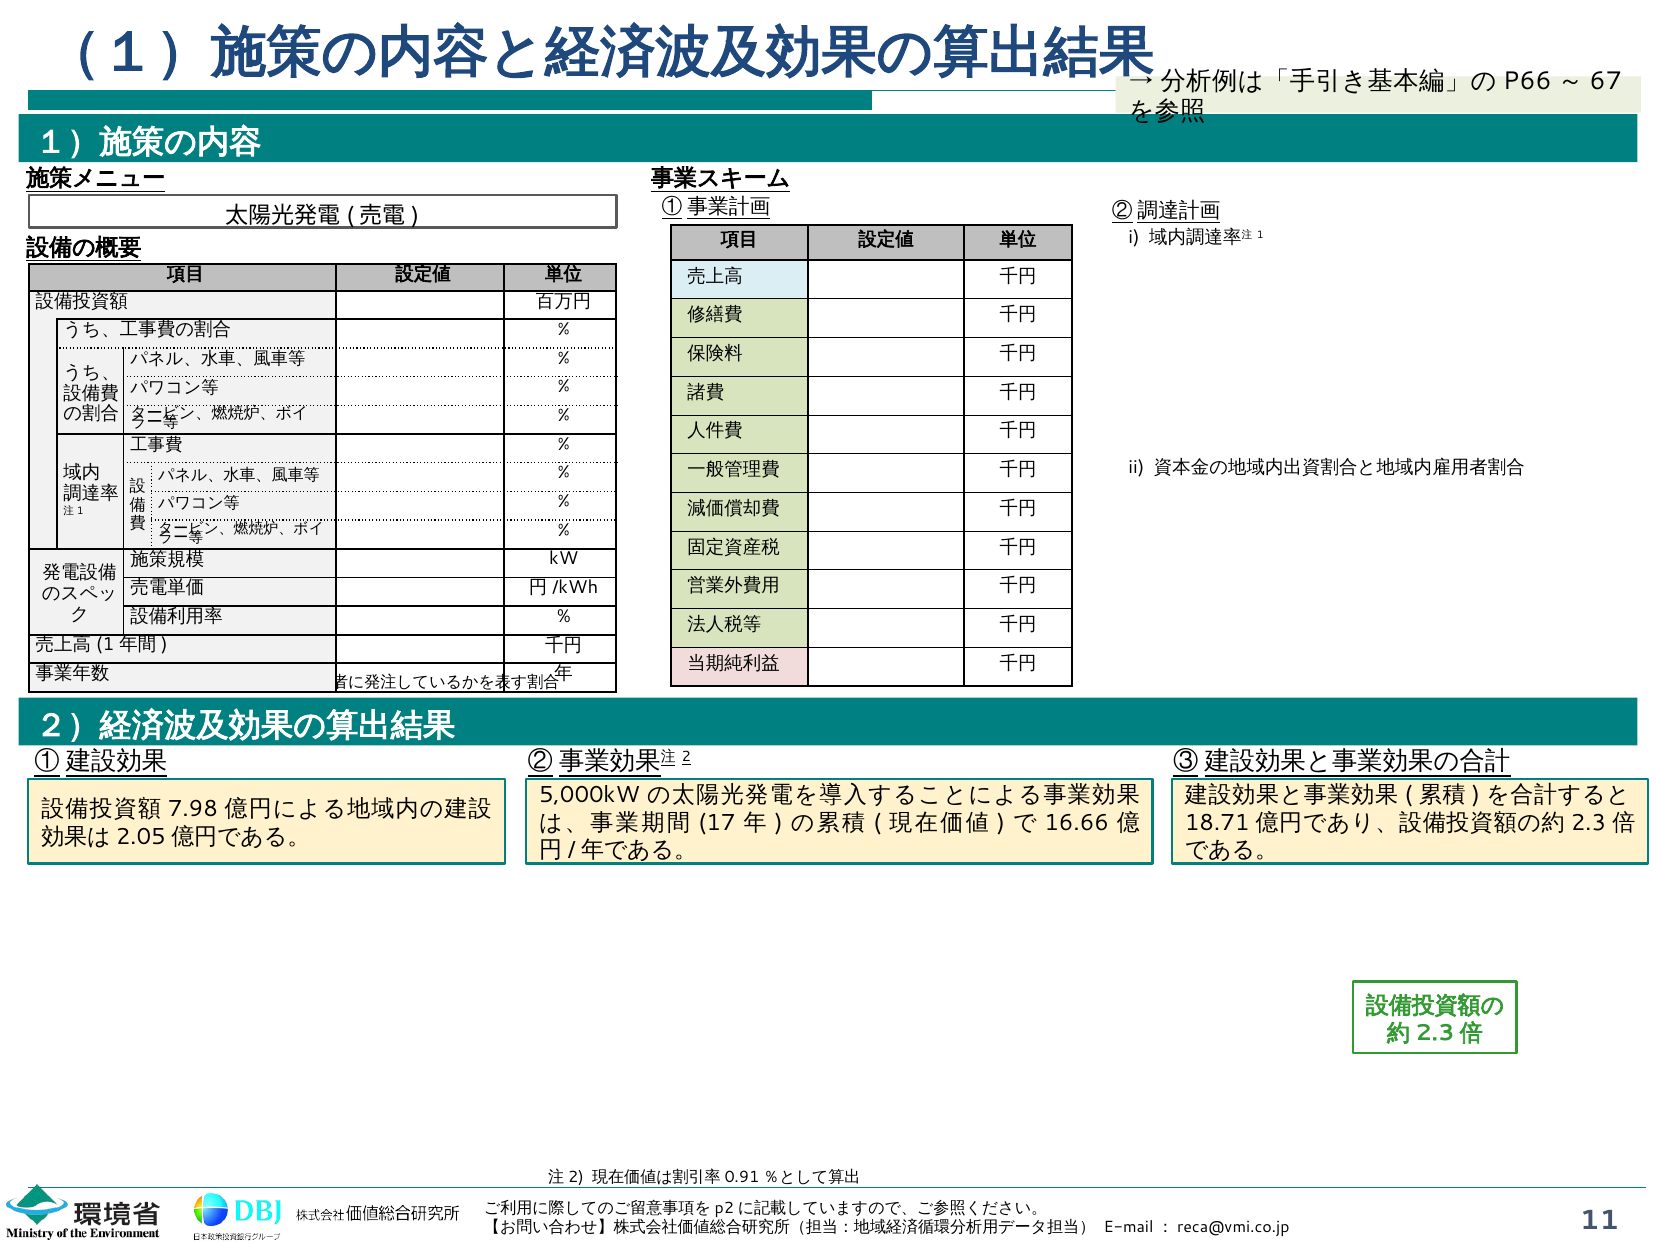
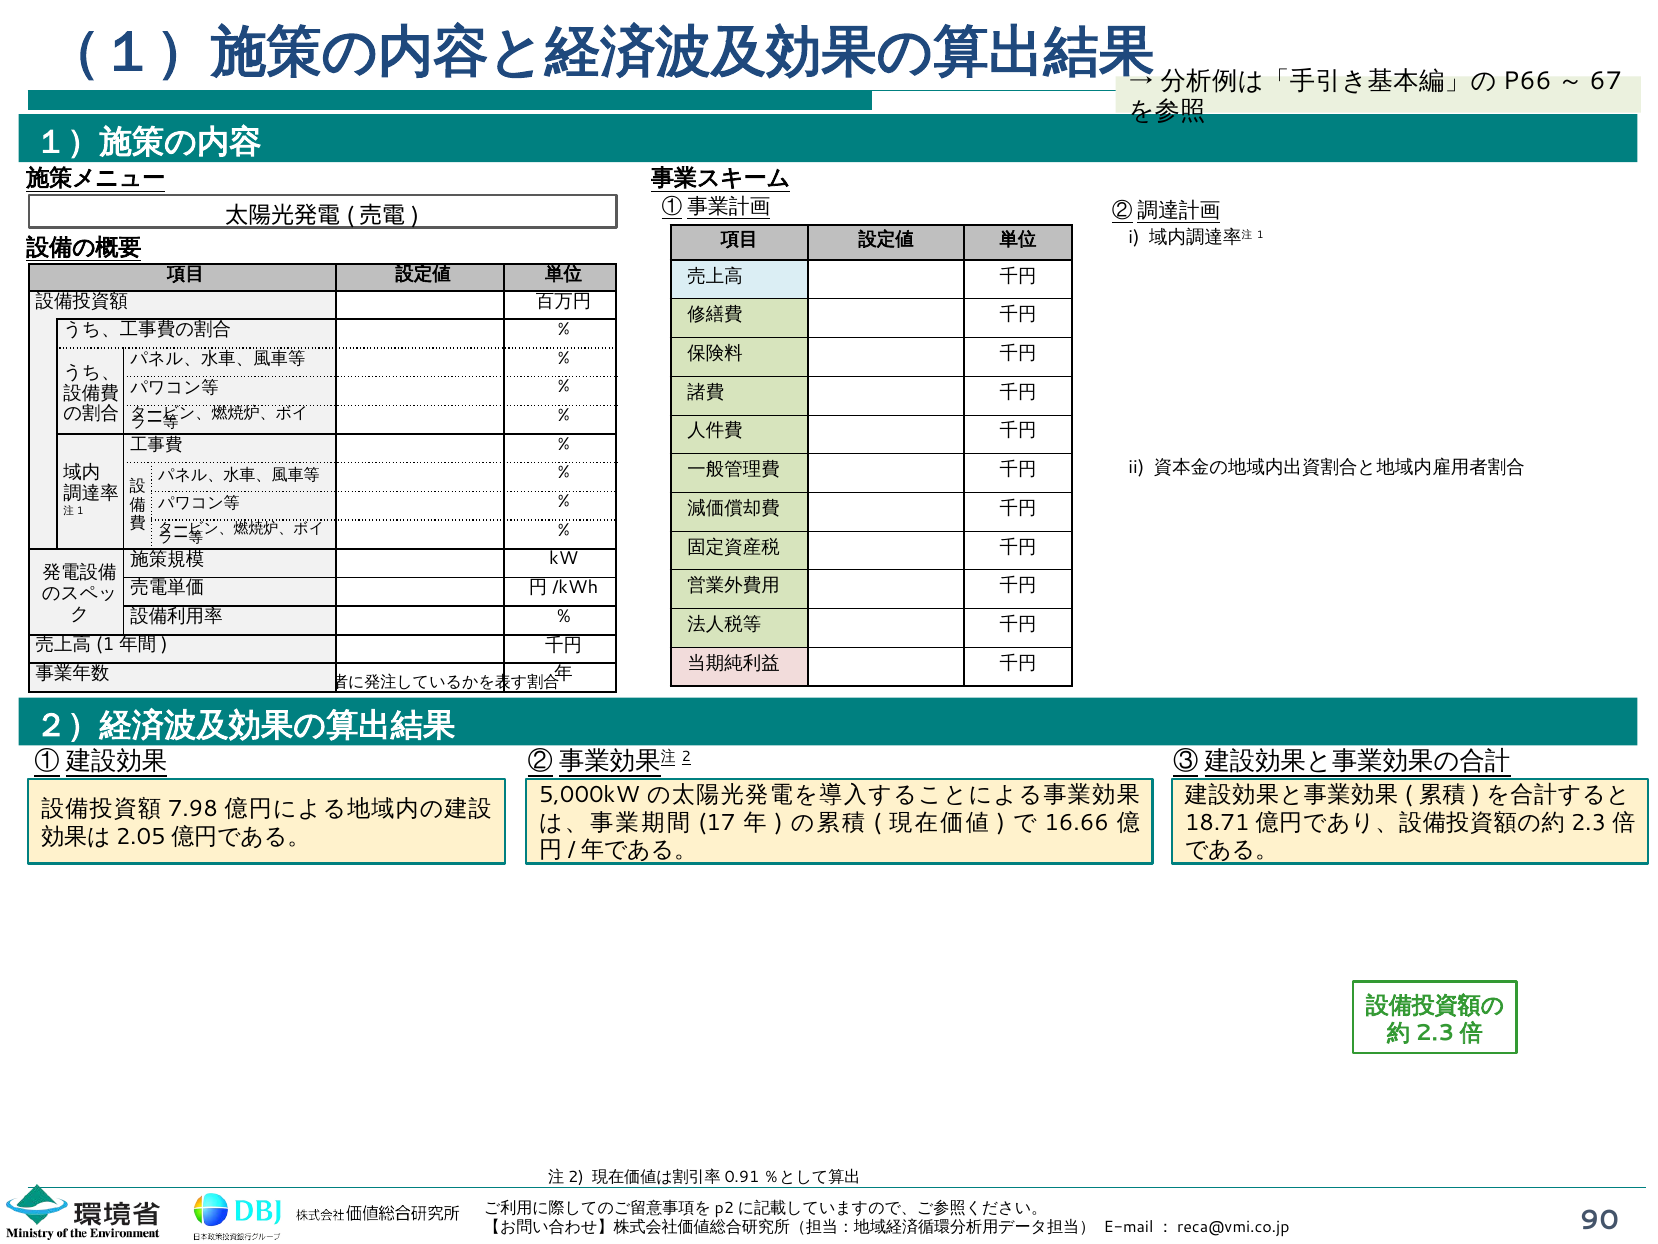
11: 11 -> 90
